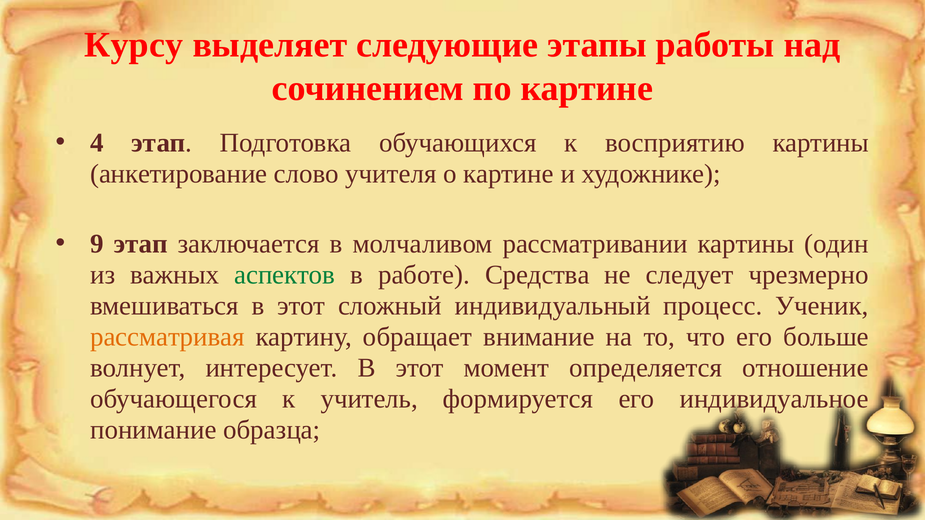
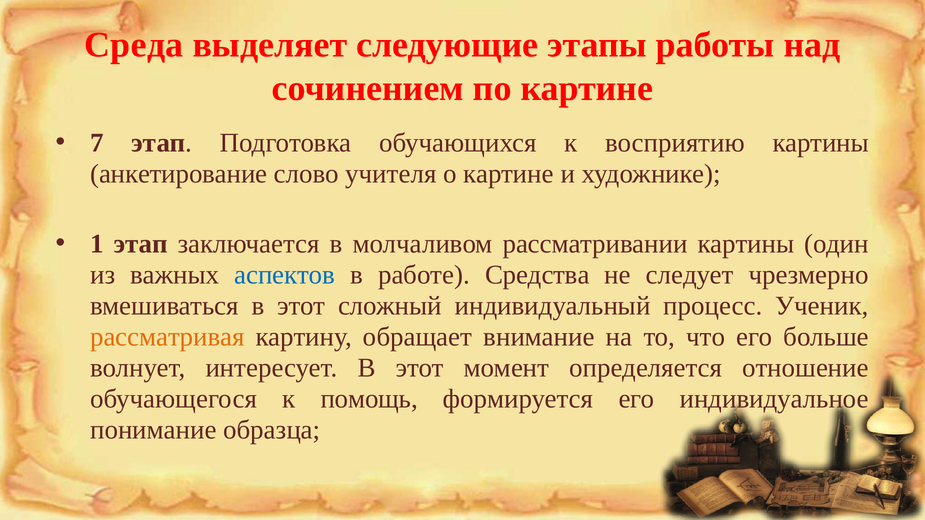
Курсу: Курсу -> Среда
4: 4 -> 7
9: 9 -> 1
аспектов colour: green -> blue
учитель: учитель -> помощь
